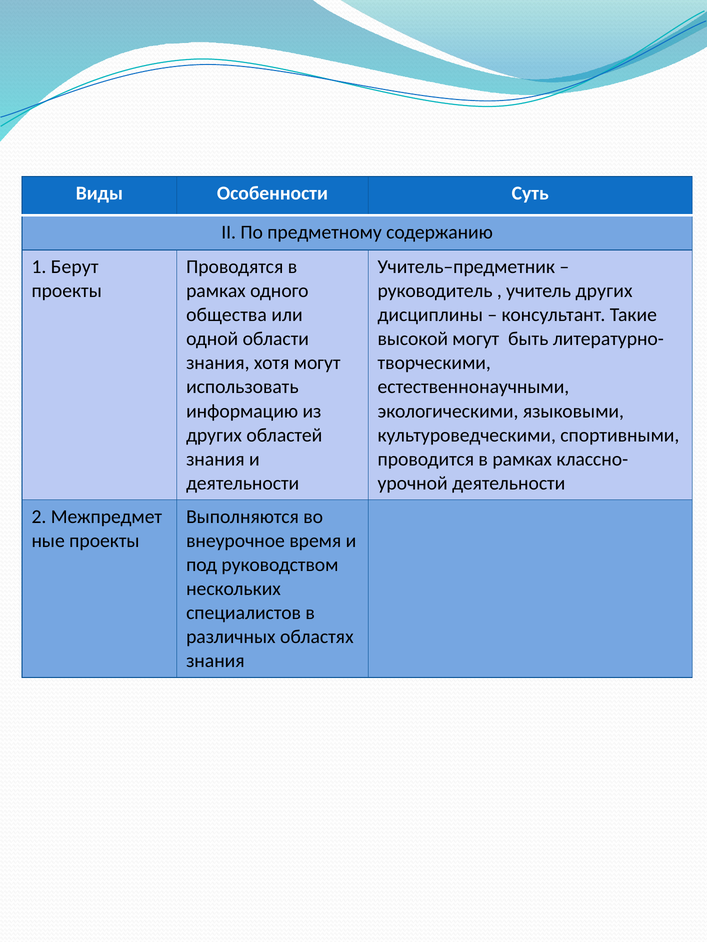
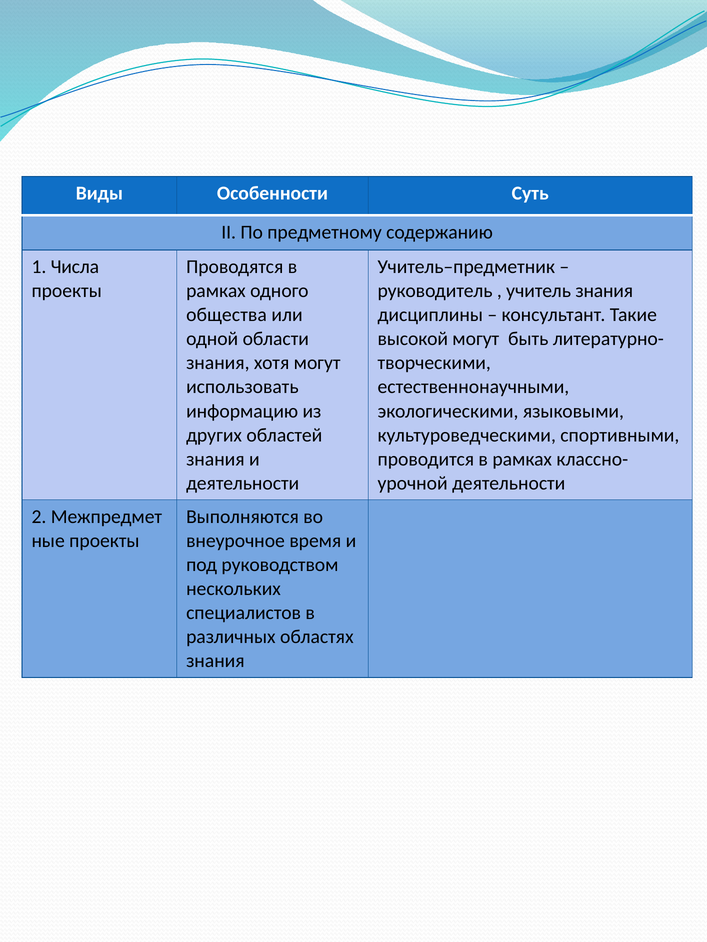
Берут: Берут -> Числа
учитель других: других -> знания
